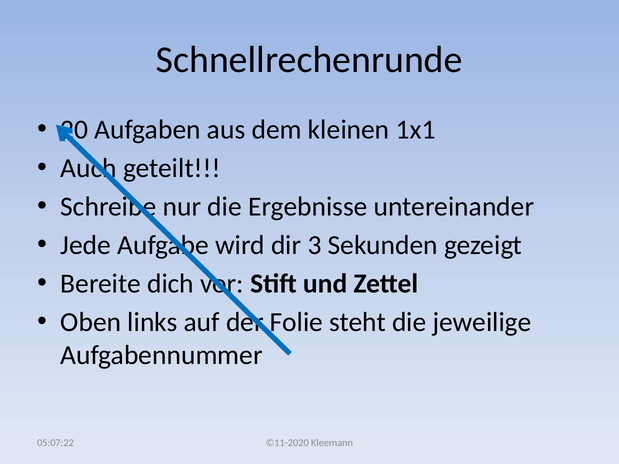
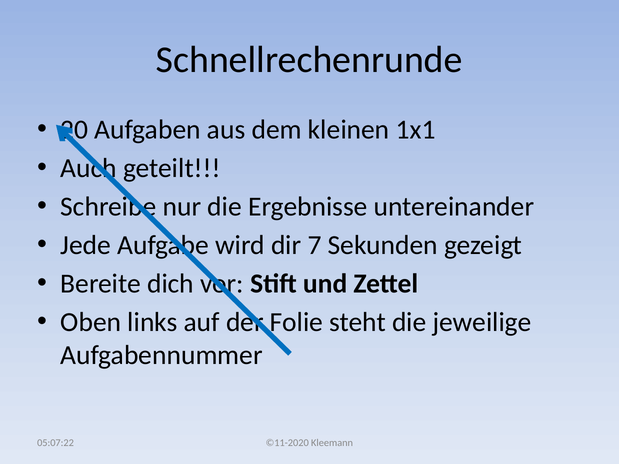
3: 3 -> 7
